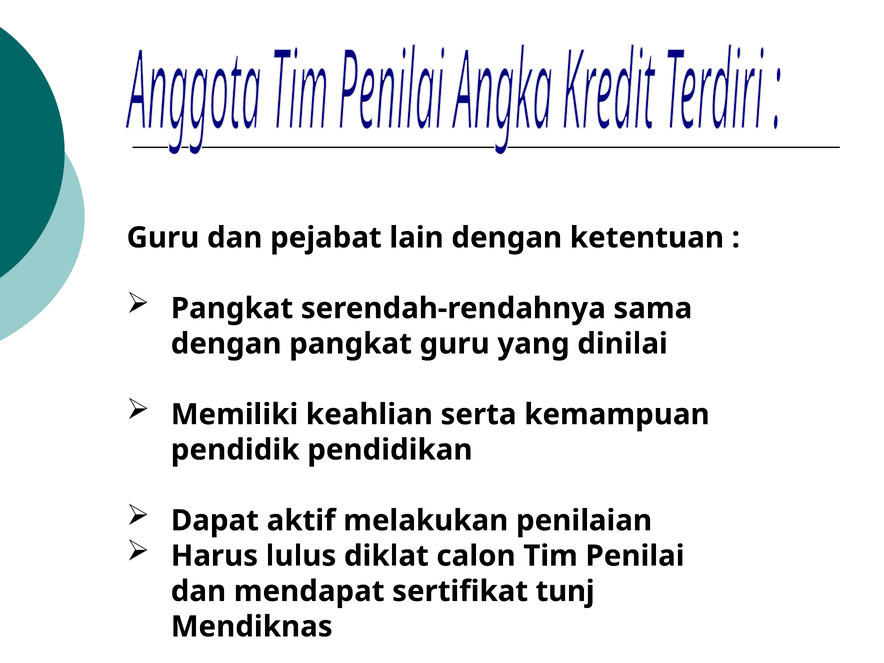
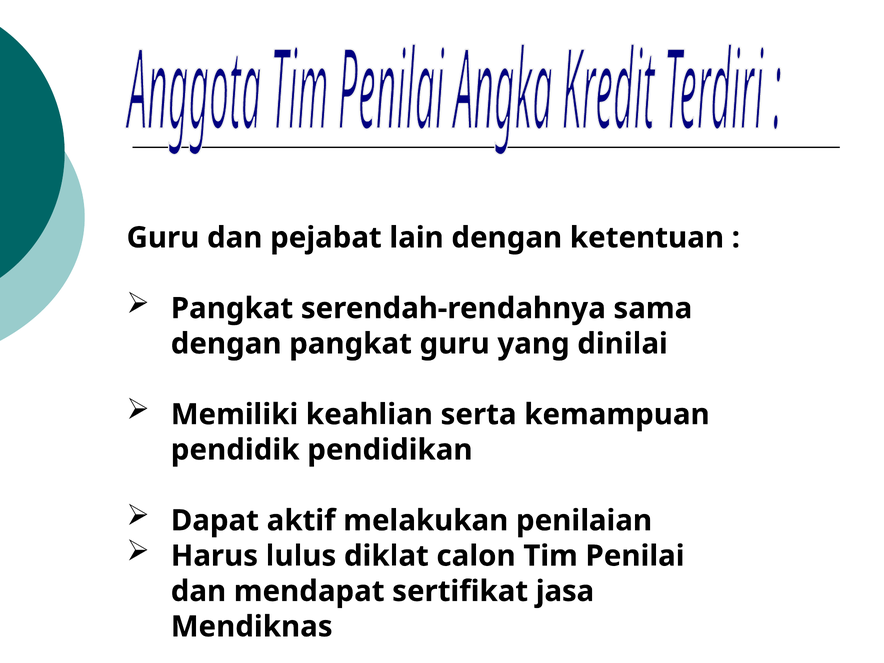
tunj: tunj -> jasa
